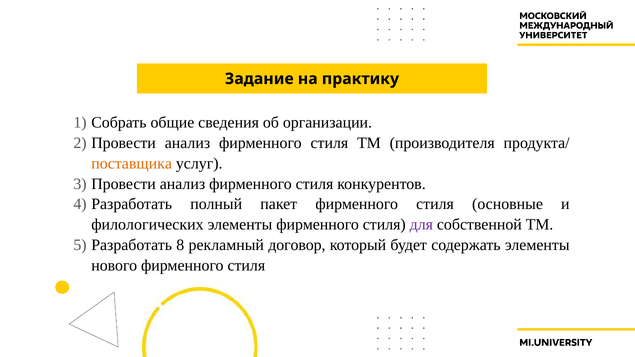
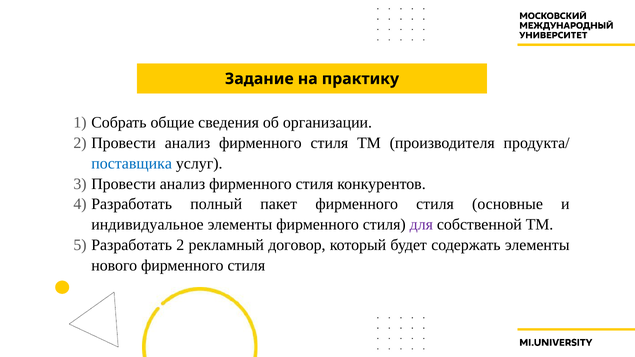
поставщика colour: orange -> blue
филологических: филологических -> индивидуальное
Разработать 8: 8 -> 2
